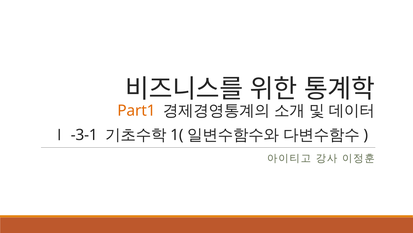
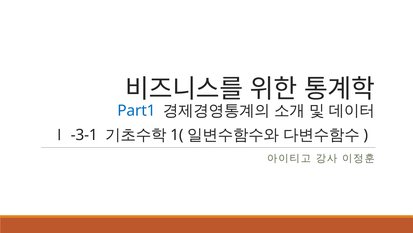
Part1 colour: orange -> blue
